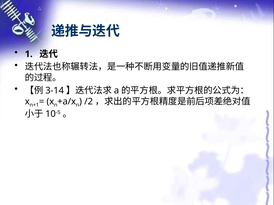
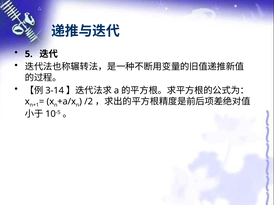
1: 1 -> 5
